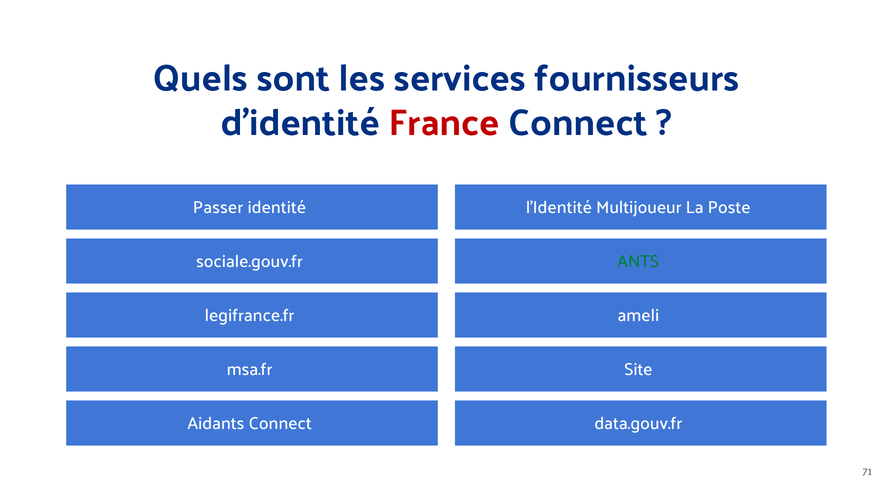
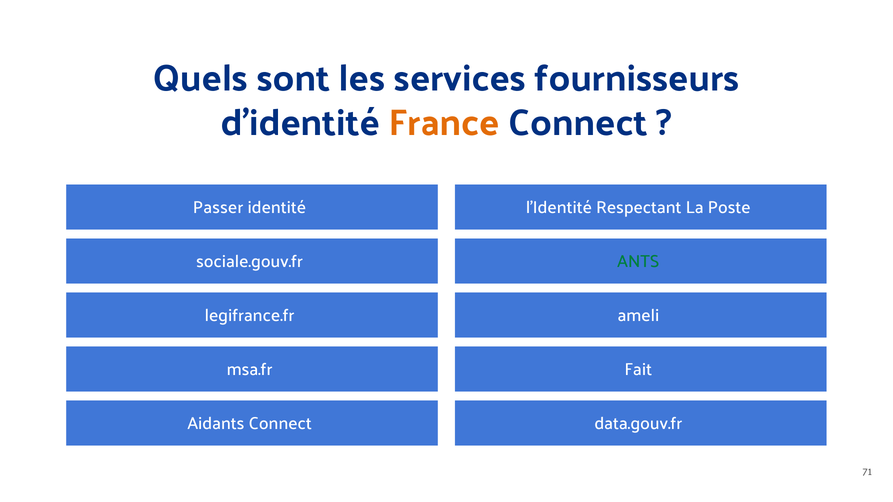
France colour: red -> orange
Multijoueur: Multijoueur -> Respectant
Site: Site -> Fait
